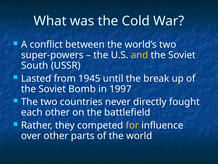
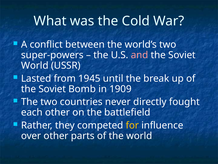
and colour: yellow -> pink
South at (35, 65): South -> World
1997: 1997 -> 1909
